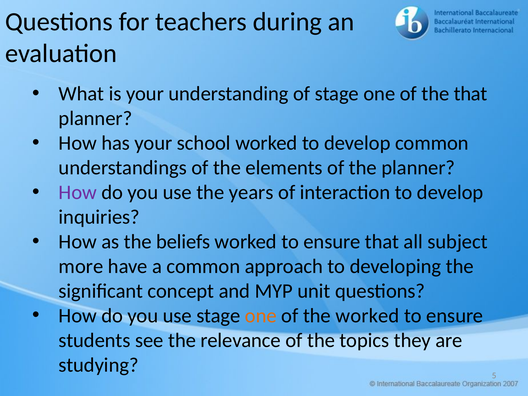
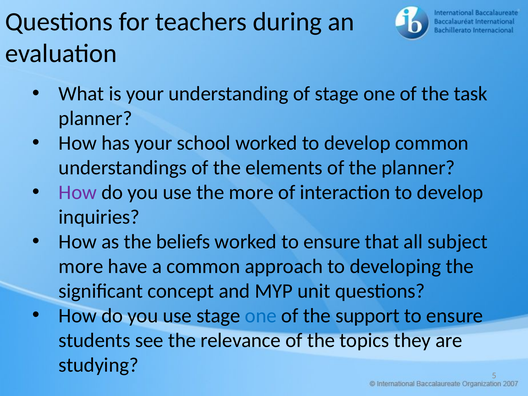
the that: that -> task
the years: years -> more
one at (261, 316) colour: orange -> blue
the worked: worked -> support
